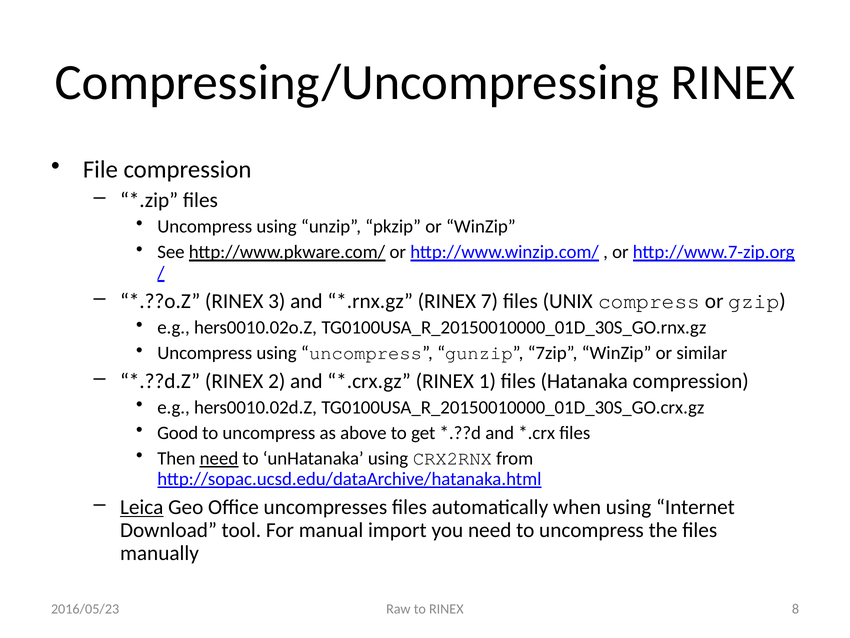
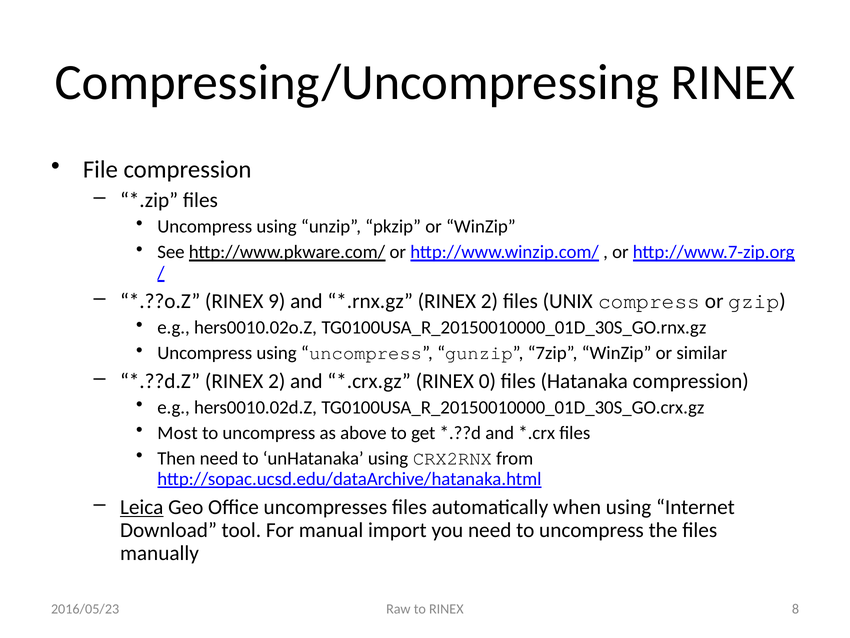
3: 3 -> 9
7 at (489, 301): 7 -> 2
1: 1 -> 0
Good: Good -> Most
need at (219, 458) underline: present -> none
